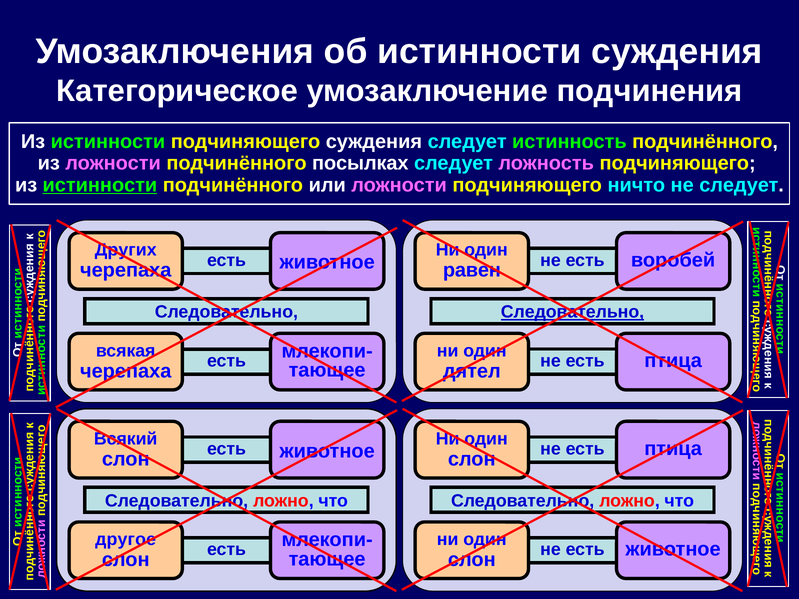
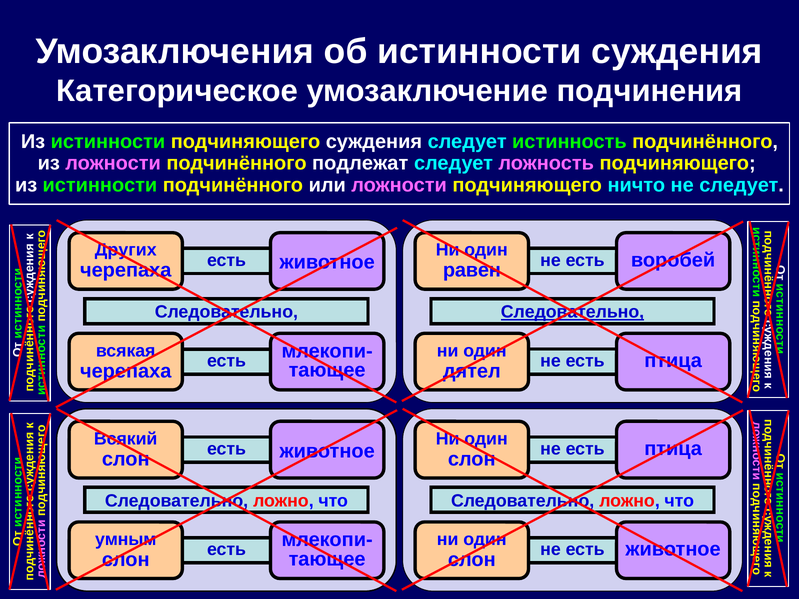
посылках: посылках -> подлежат
истинности at (100, 185) underline: present -> none
другое: другое -> умным
